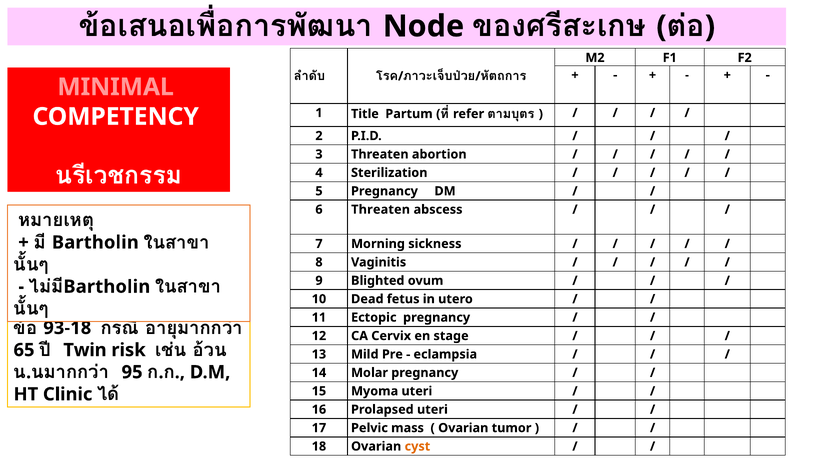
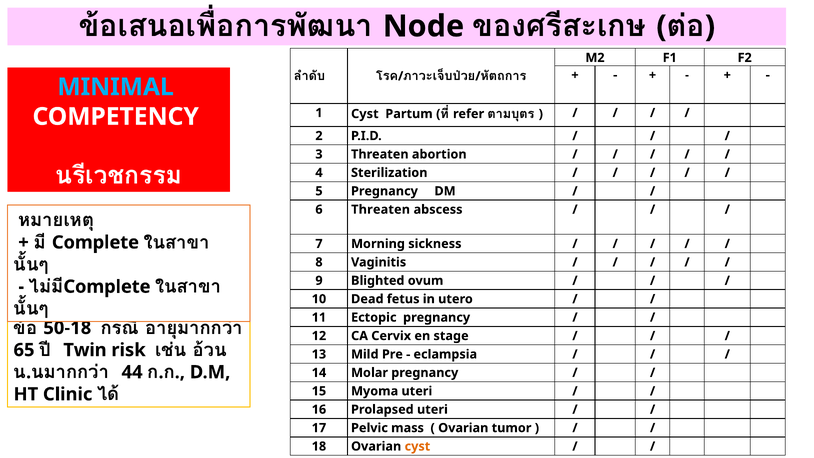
MINIMAL colour: pink -> light blue
1 Title: Title -> Cyst
Bartholin at (95, 242): Bartholin -> Complete
Bartholin at (107, 287): Bartholin -> Complete
93-18: 93-18 -> 50-18
95: 95 -> 44
